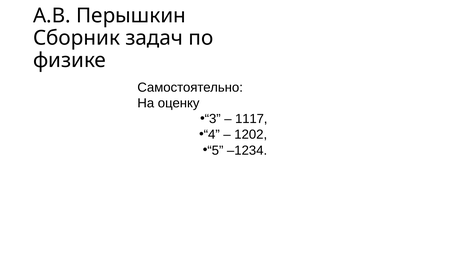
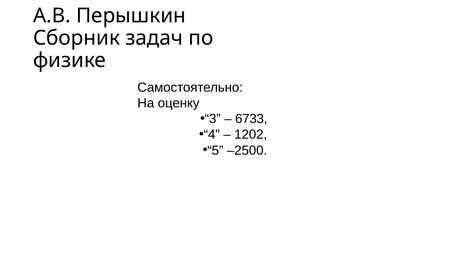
1117: 1117 -> 6733
–1234: –1234 -> –2500
